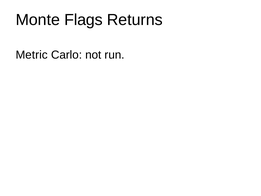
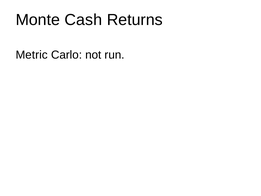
Flags: Flags -> Cash
